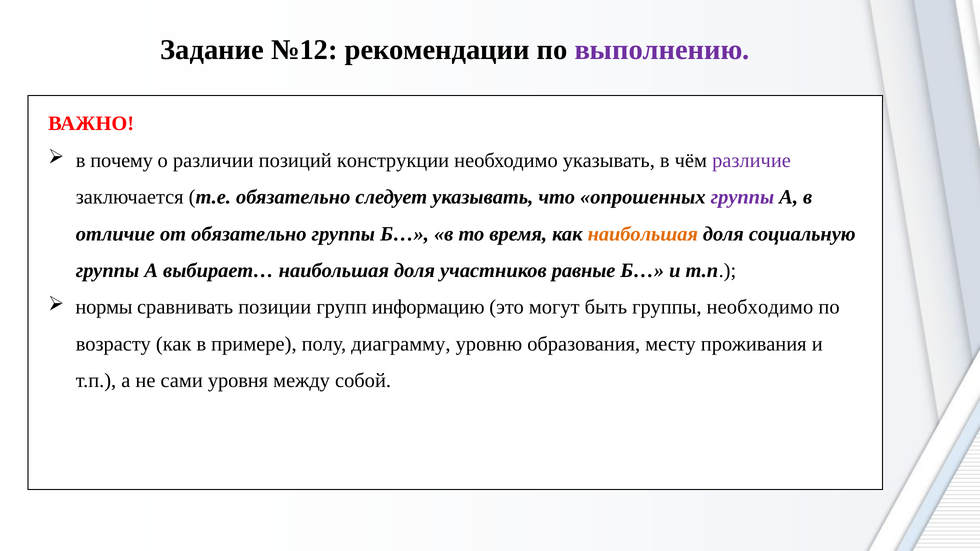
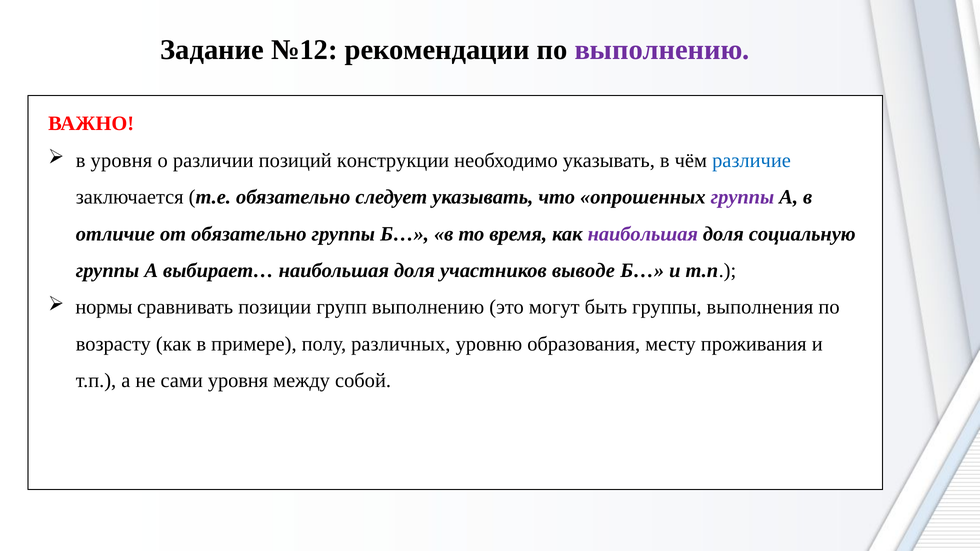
в почему: почему -> уровня
различие colour: purple -> blue
наибольшая at (643, 234) colour: orange -> purple
равные: равные -> выводе
групп информацию: информацию -> выполнению
группы необходимо: необходимо -> выполнения
диаграмму: диаграмму -> различных
